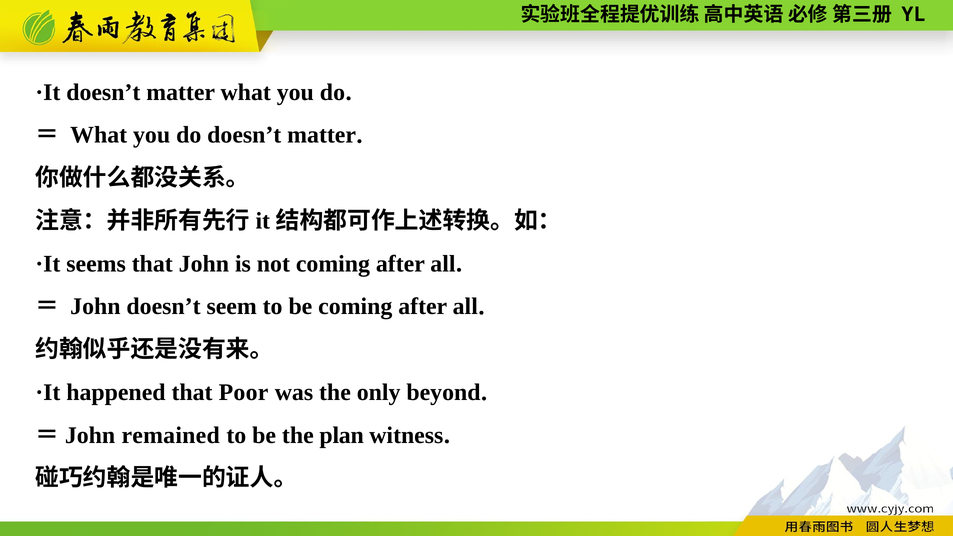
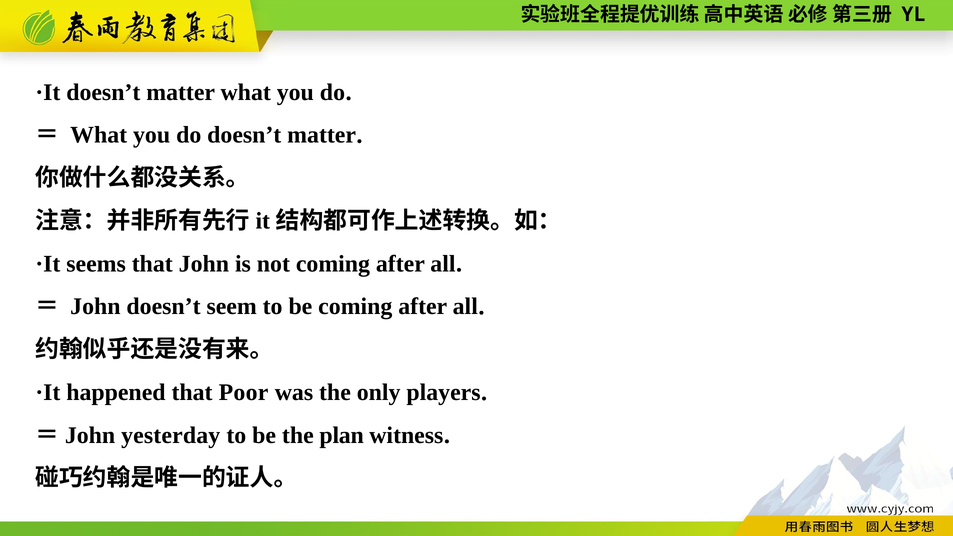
beyond: beyond -> players
remained: remained -> yesterday
